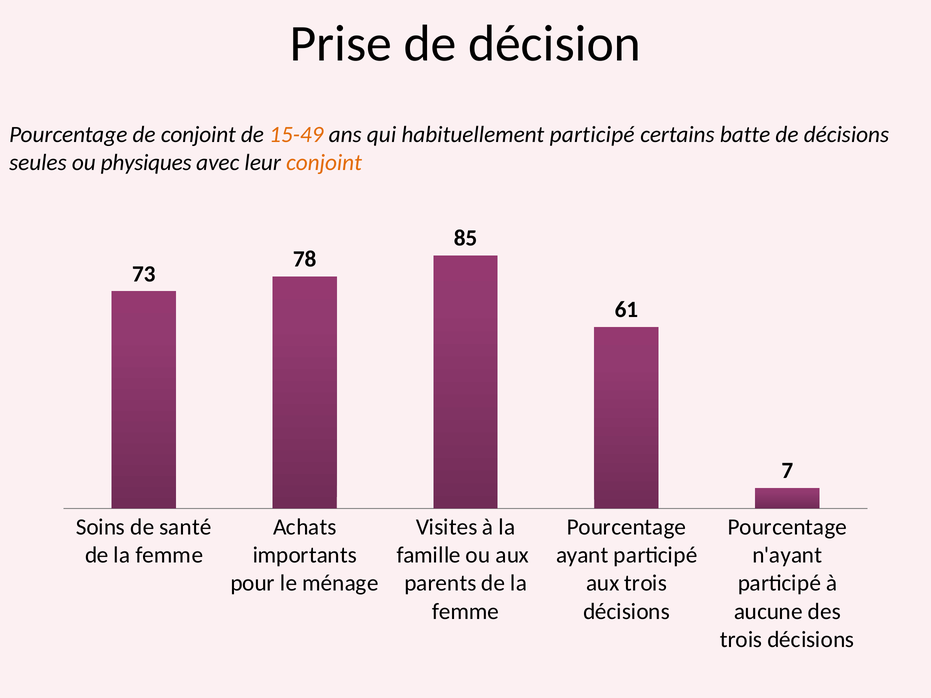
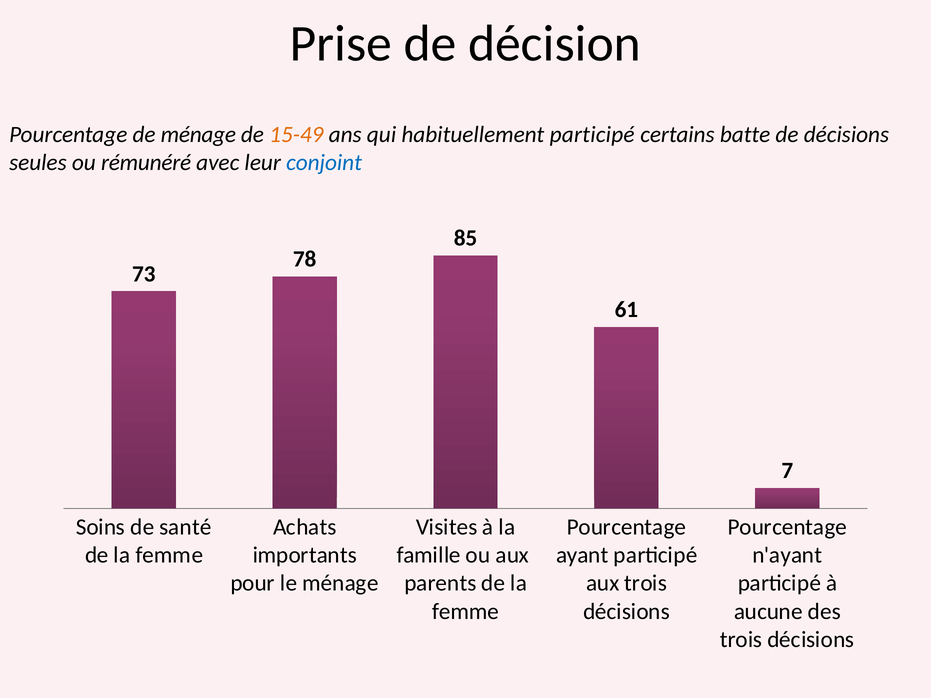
de conjoint: conjoint -> ménage
physiques: physiques -> rémunéré
conjoint at (324, 162) colour: orange -> blue
